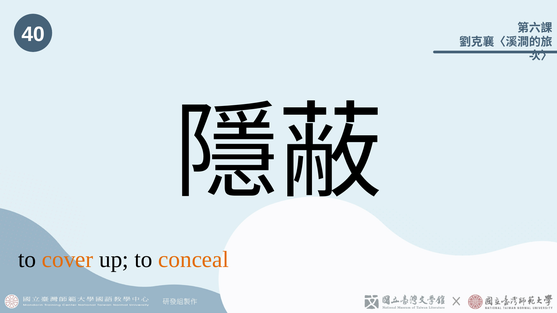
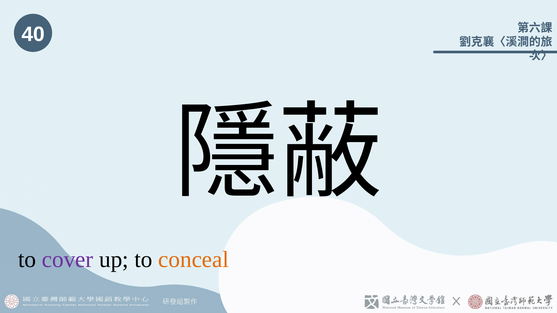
cover colour: orange -> purple
